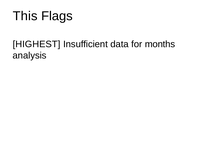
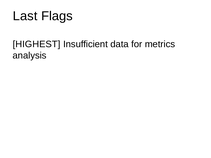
This: This -> Last
months: months -> metrics
